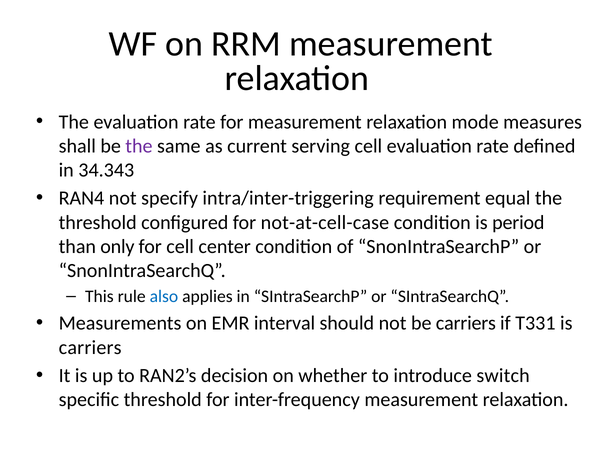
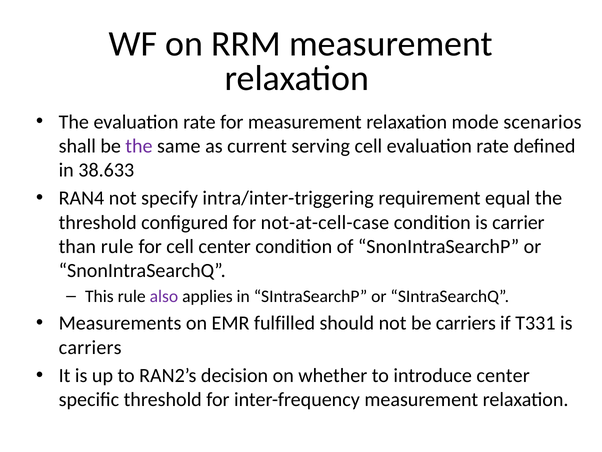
measures: measures -> scenarios
34.343: 34.343 -> 38.633
period: period -> carrier
than only: only -> rule
also colour: blue -> purple
interval: interval -> fulfilled
introduce switch: switch -> center
